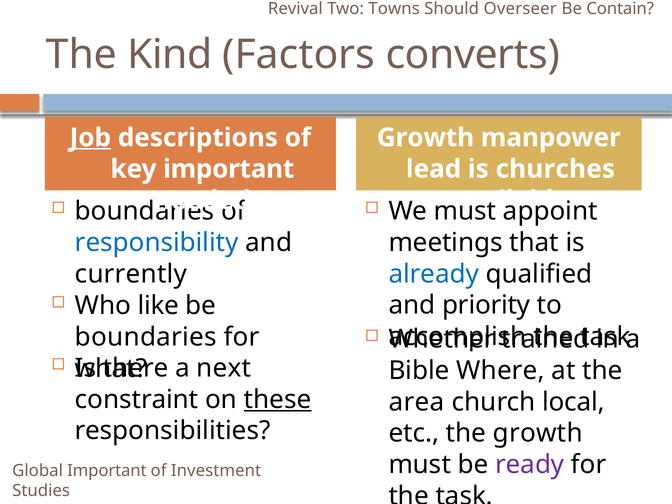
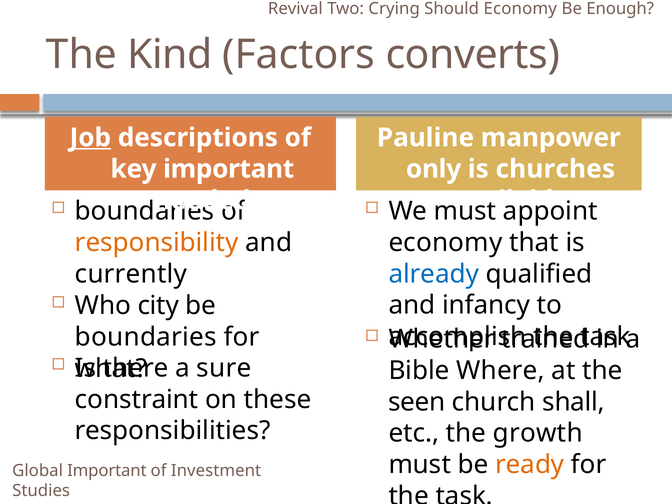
Towns: Towns -> Crying
Should Overseer: Overseer -> Economy
Contain: Contain -> Enough
Growth at (426, 138): Growth -> Pauline
lead: lead -> only
responsibility colour: blue -> orange
meetings at (446, 243): meetings -> economy
like: like -> city
priority: priority -> infancy
next: next -> sure
these underline: present -> none
area: area -> seen
local: local -> shall
ready colour: purple -> orange
